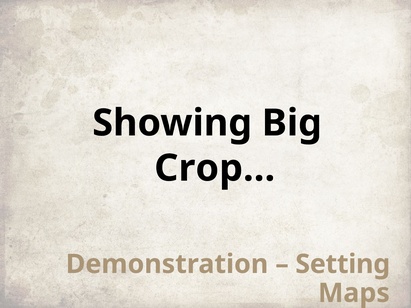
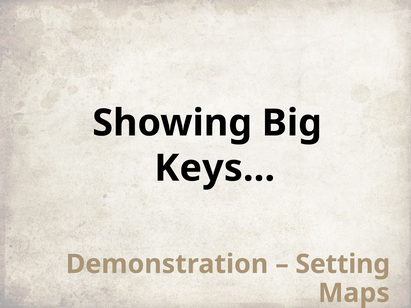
Crop…: Crop… -> Keys…
